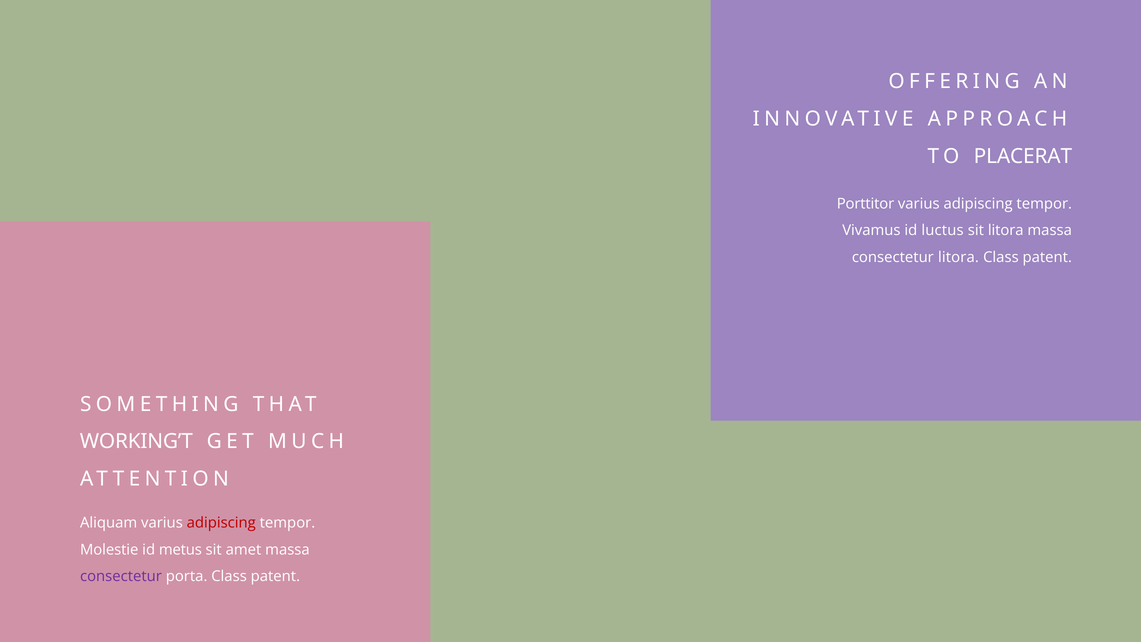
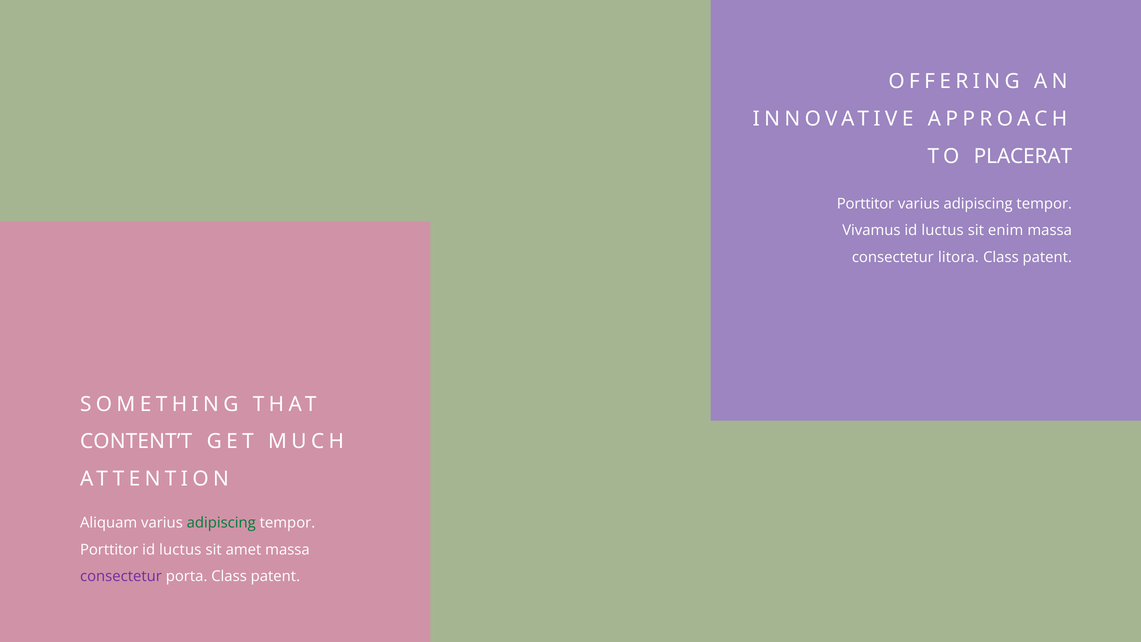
sit litora: litora -> enim
WORKING’T: WORKING’T -> CONTENT’T
adipiscing at (221, 523) colour: red -> green
Molestie at (109, 550): Molestie -> Porttitor
metus at (180, 550): metus -> luctus
